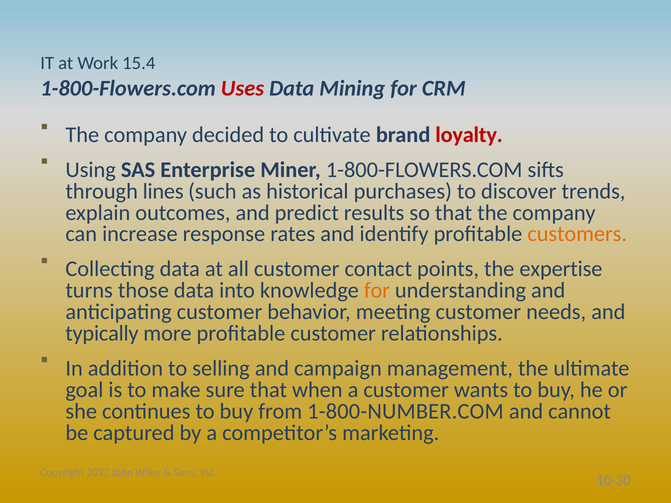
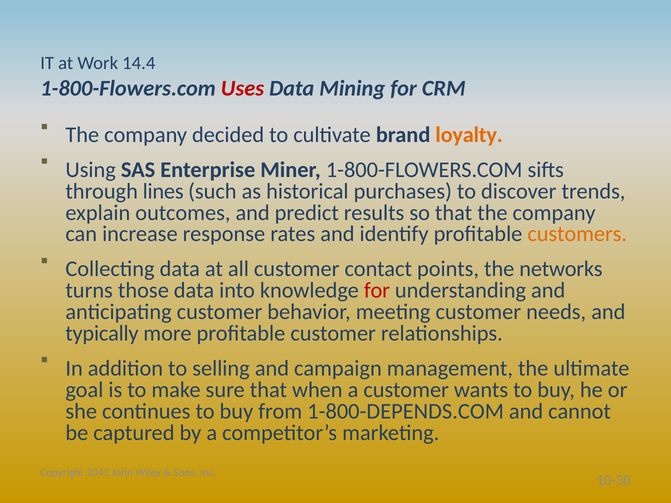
15.4: 15.4 -> 14.4
loyalty colour: red -> orange
expertise: expertise -> networks
for at (377, 291) colour: orange -> red
1-800-NUMBER.COM: 1-800-NUMBER.COM -> 1-800-DEPENDS.COM
2022: 2022 -> 2042
